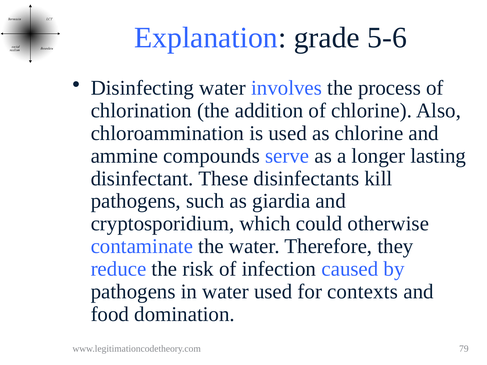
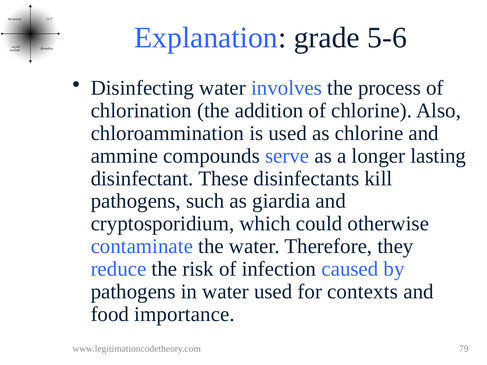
domination: domination -> importance
